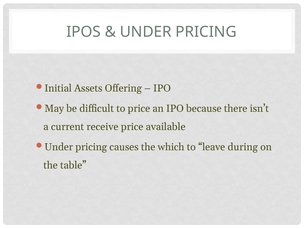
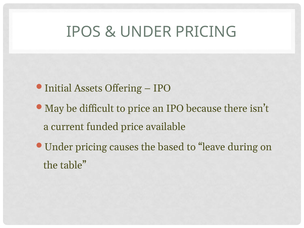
receive: receive -> funded
which: which -> based
